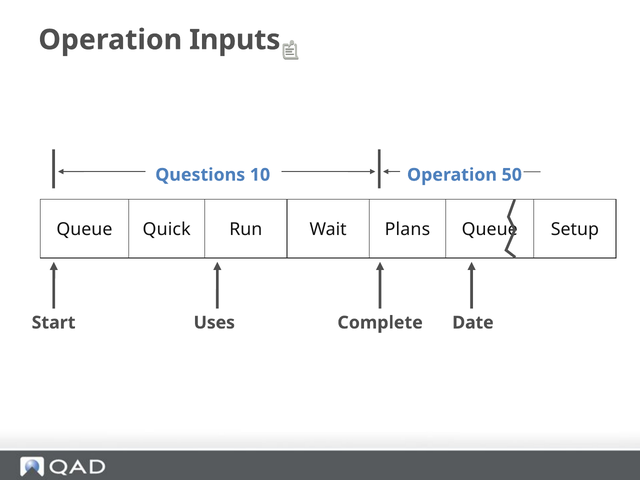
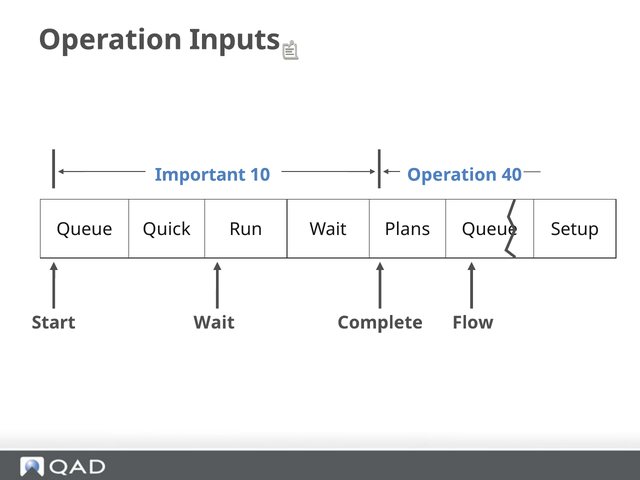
Questions: Questions -> Important
50: 50 -> 40
Start Uses: Uses -> Wait
Date: Date -> Flow
